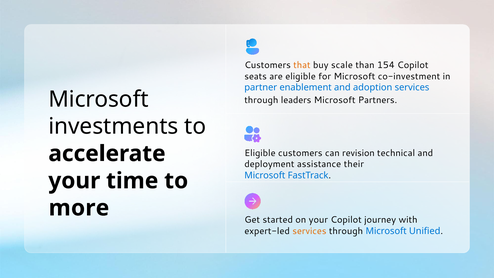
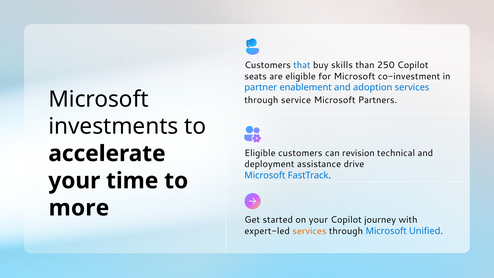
that colour: orange -> blue
scale: scale -> skills
154: 154 -> 250
leaders: leaders -> service
their: their -> drive
